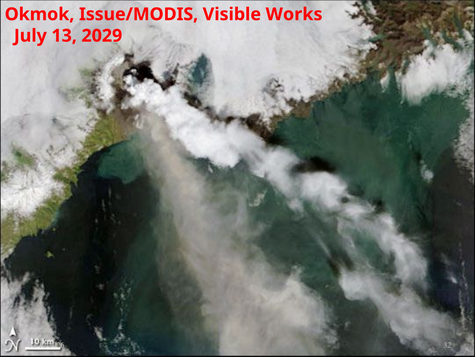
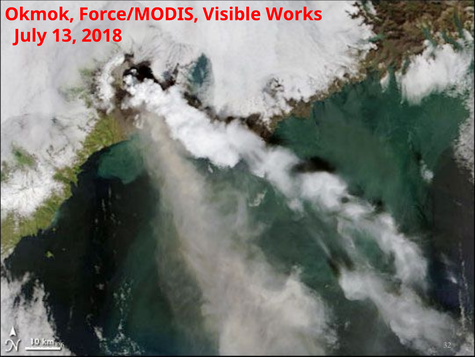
Issue/MODIS: Issue/MODIS -> Force/MODIS
2029: 2029 -> 2018
